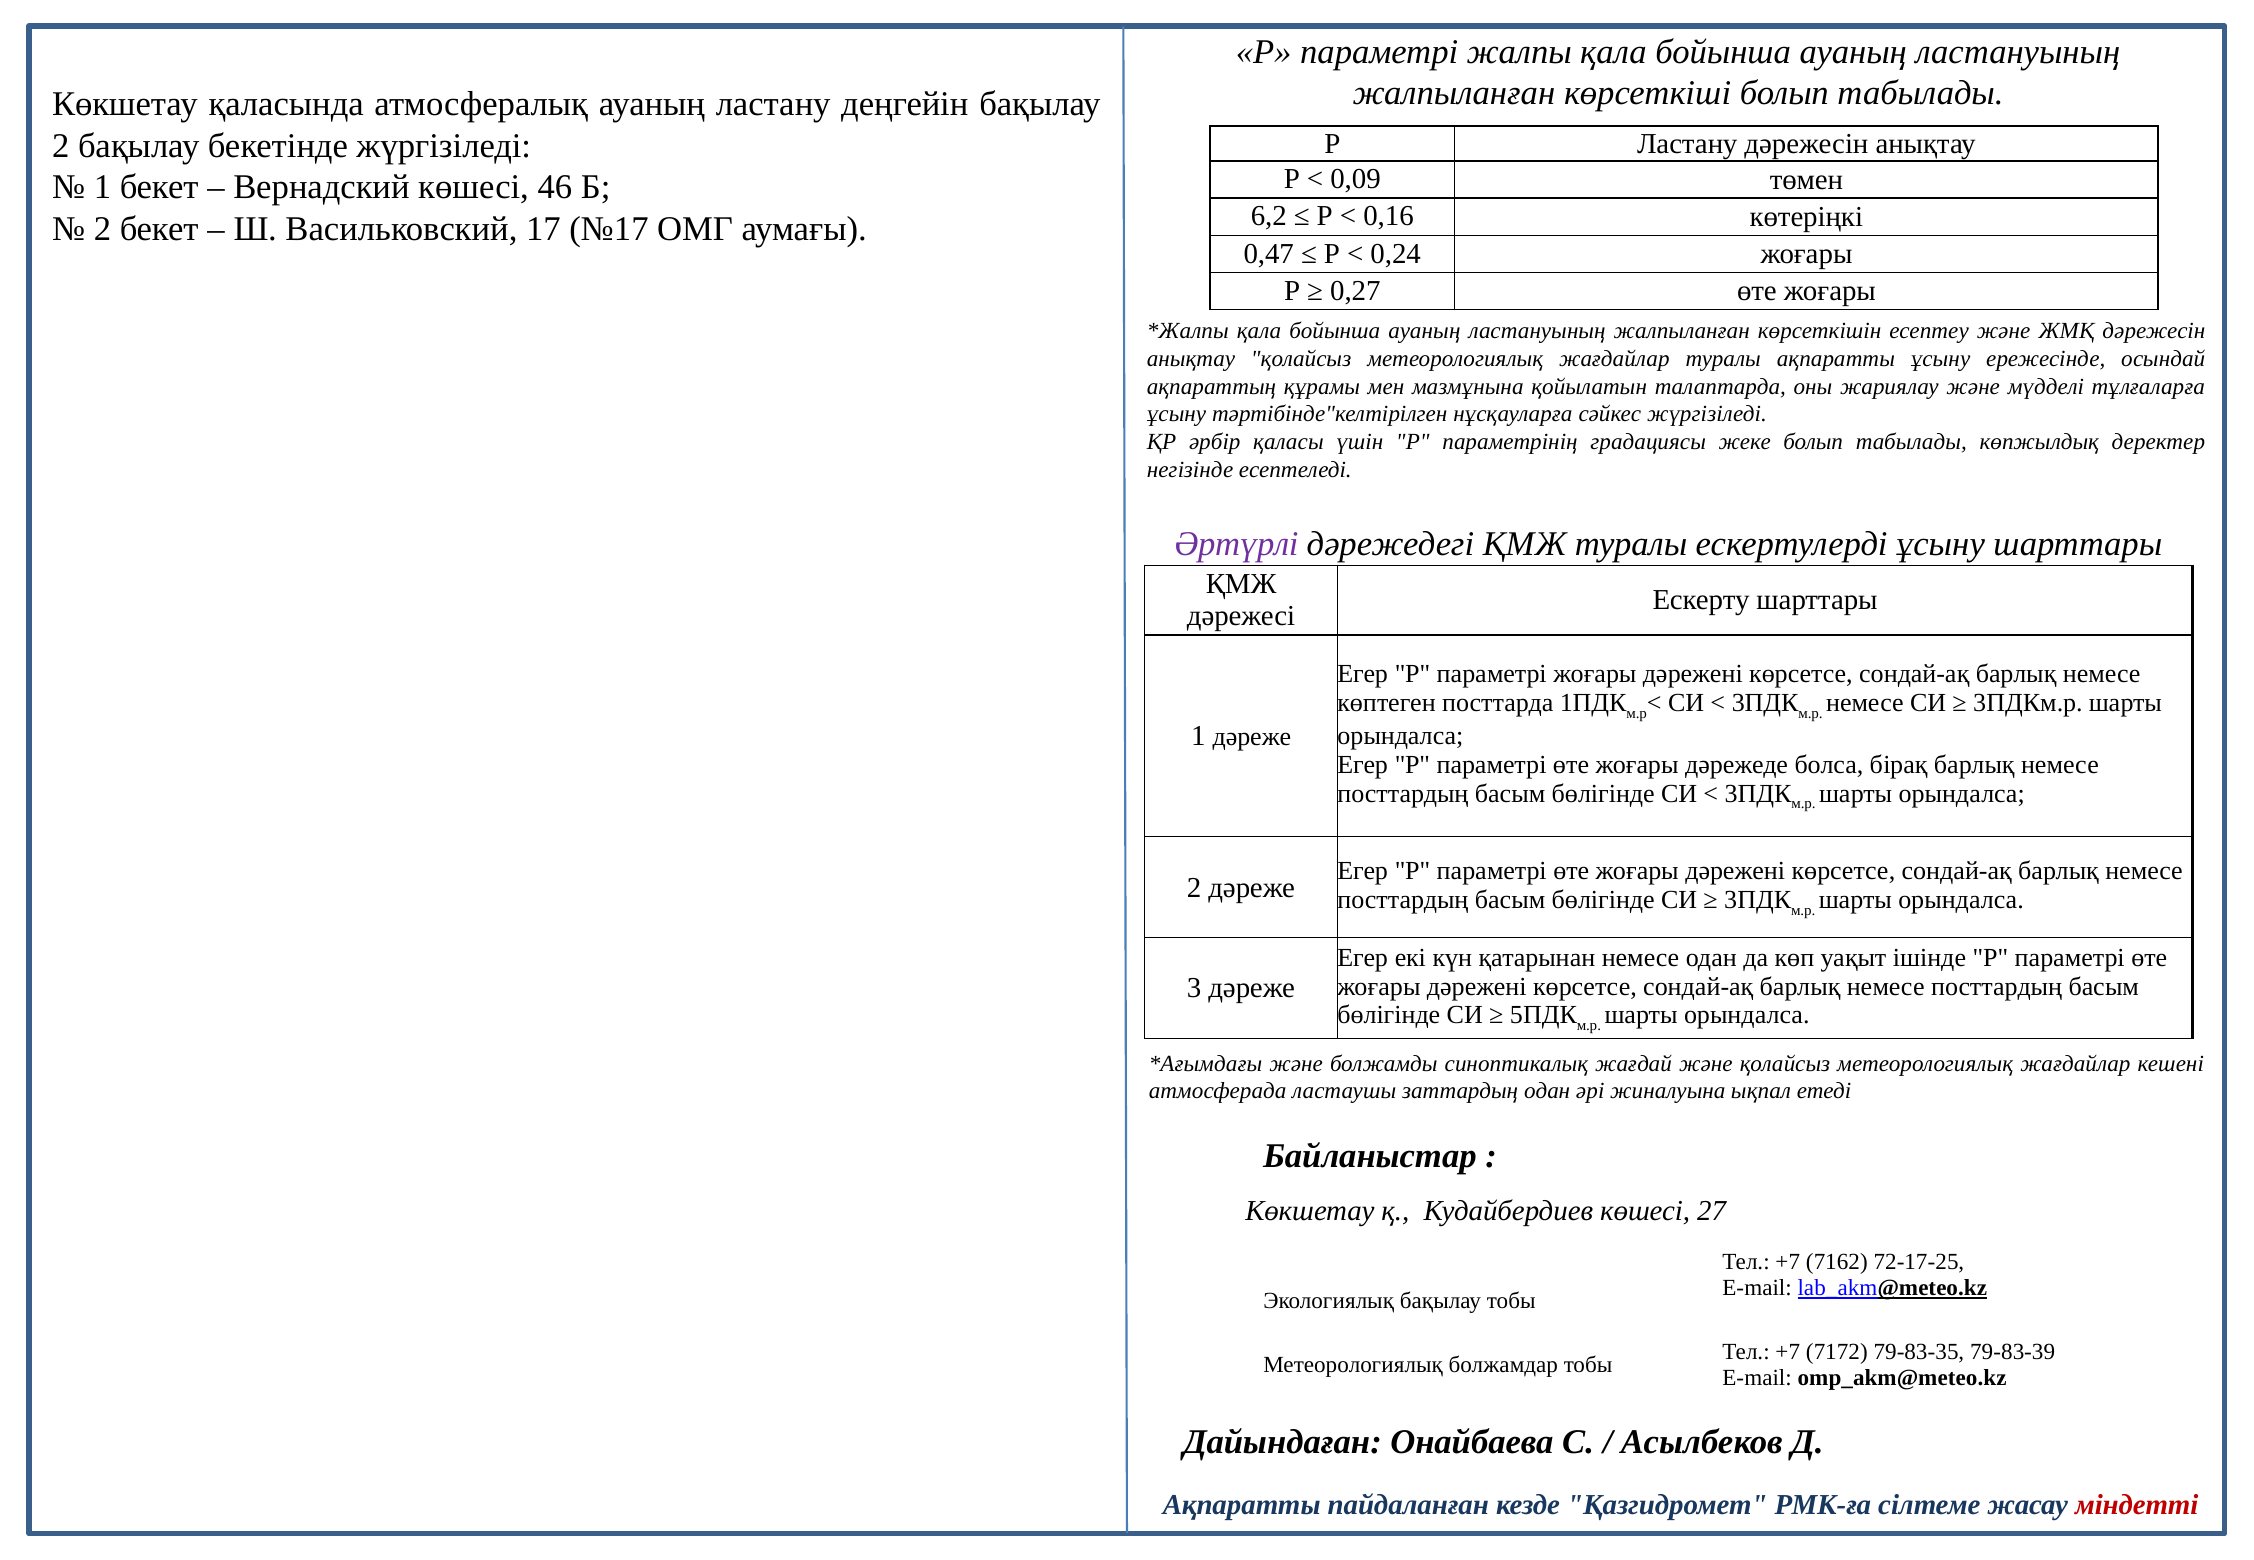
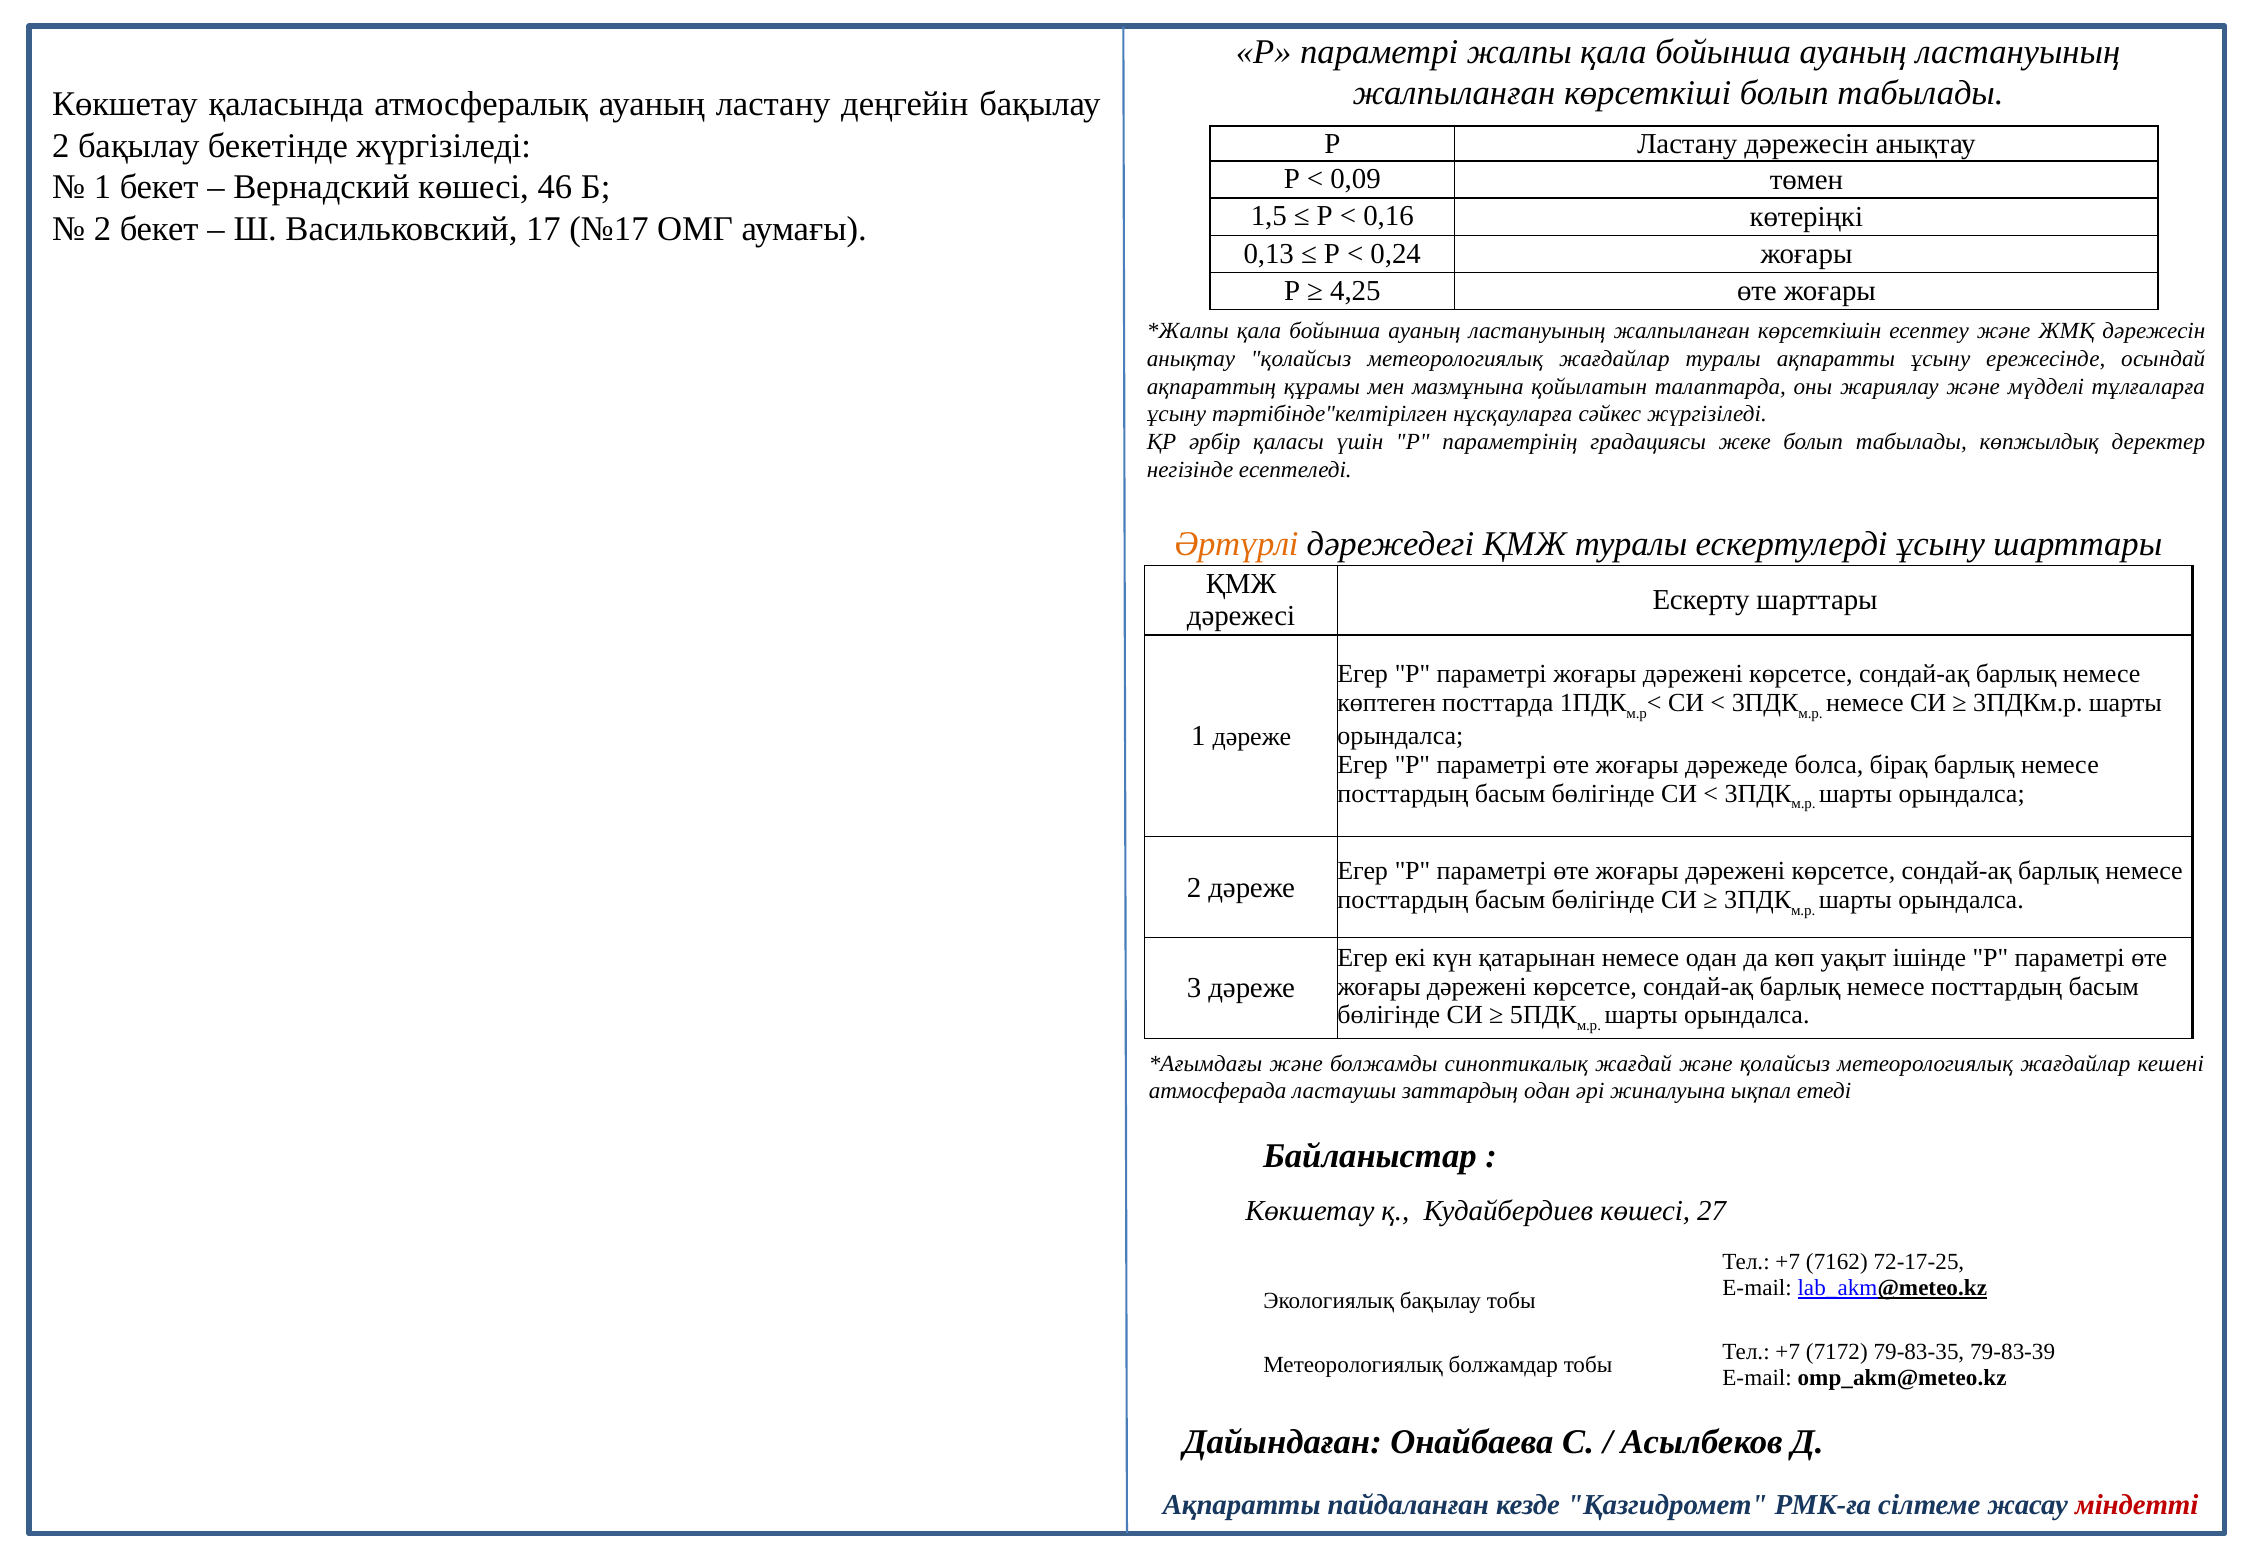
6,2: 6,2 -> 1,5
0,47: 0,47 -> 0,13
0,27: 0,27 -> 4,25
Әртүрлі colour: purple -> orange
